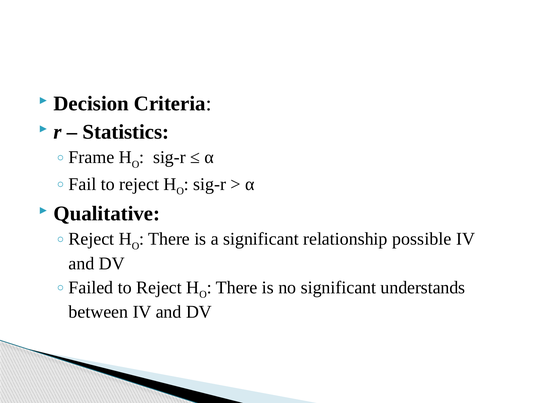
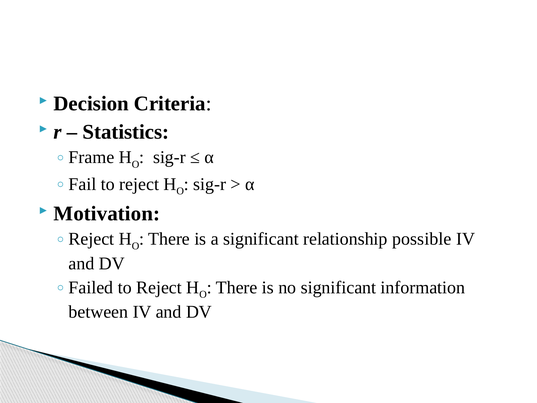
Qualitative: Qualitative -> Motivation
understands: understands -> information
